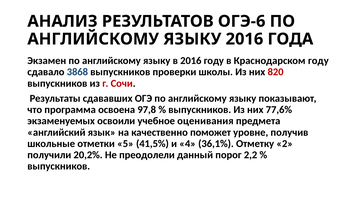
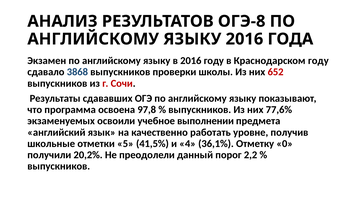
ОГЭ-6: ОГЭ-6 -> ОГЭ-8
820: 820 -> 652
оценивания: оценивания -> выполнении
поможет: поможет -> работать
2: 2 -> 0
